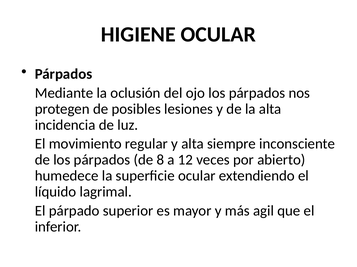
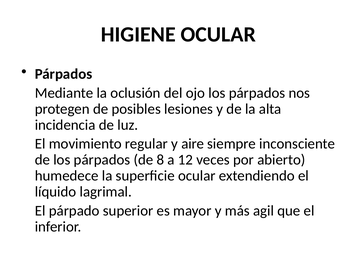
y alta: alta -> aire
